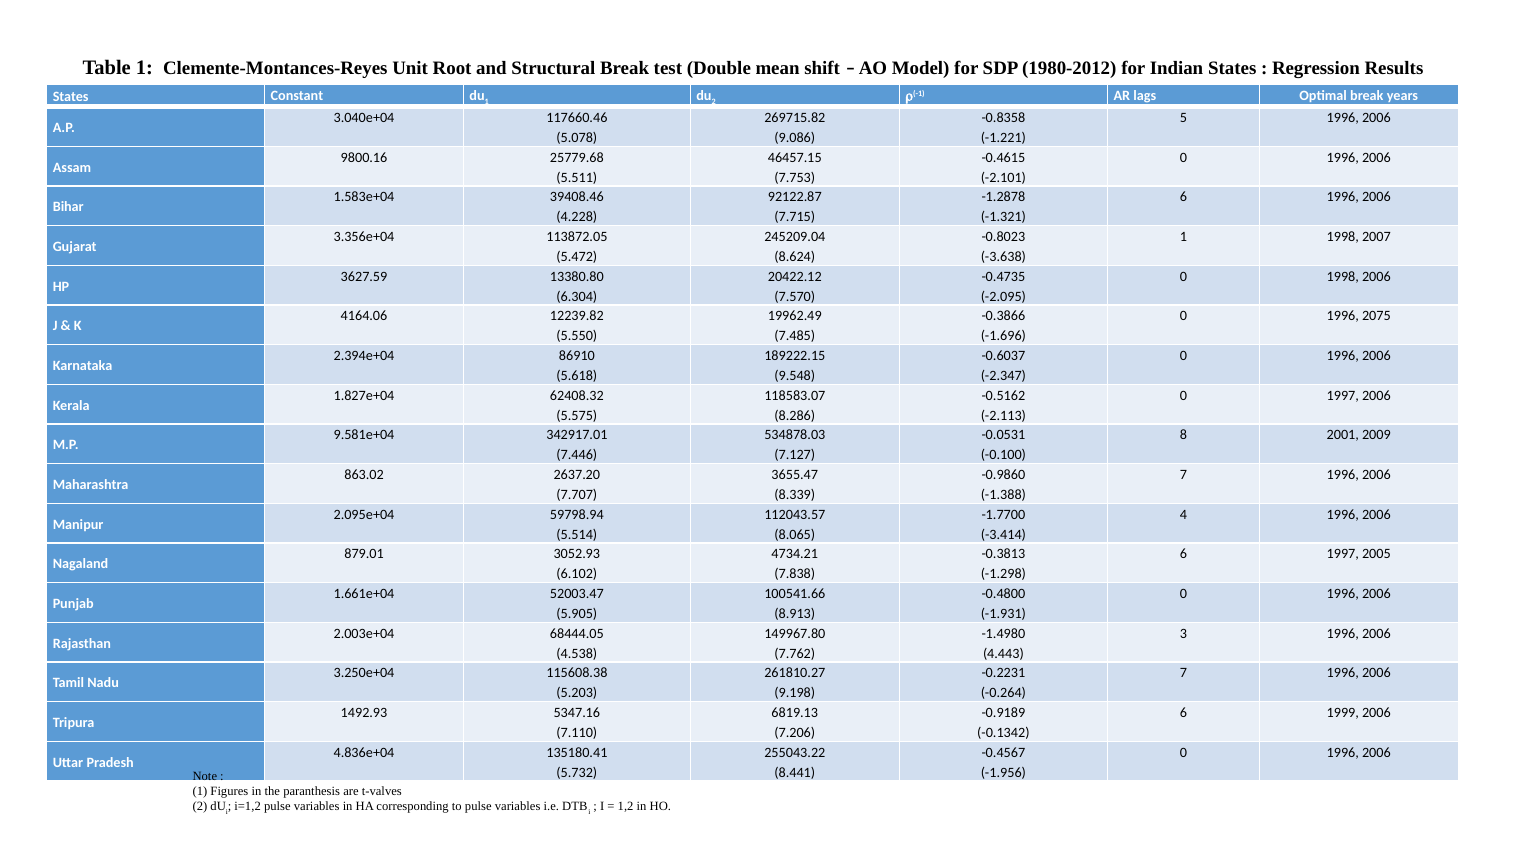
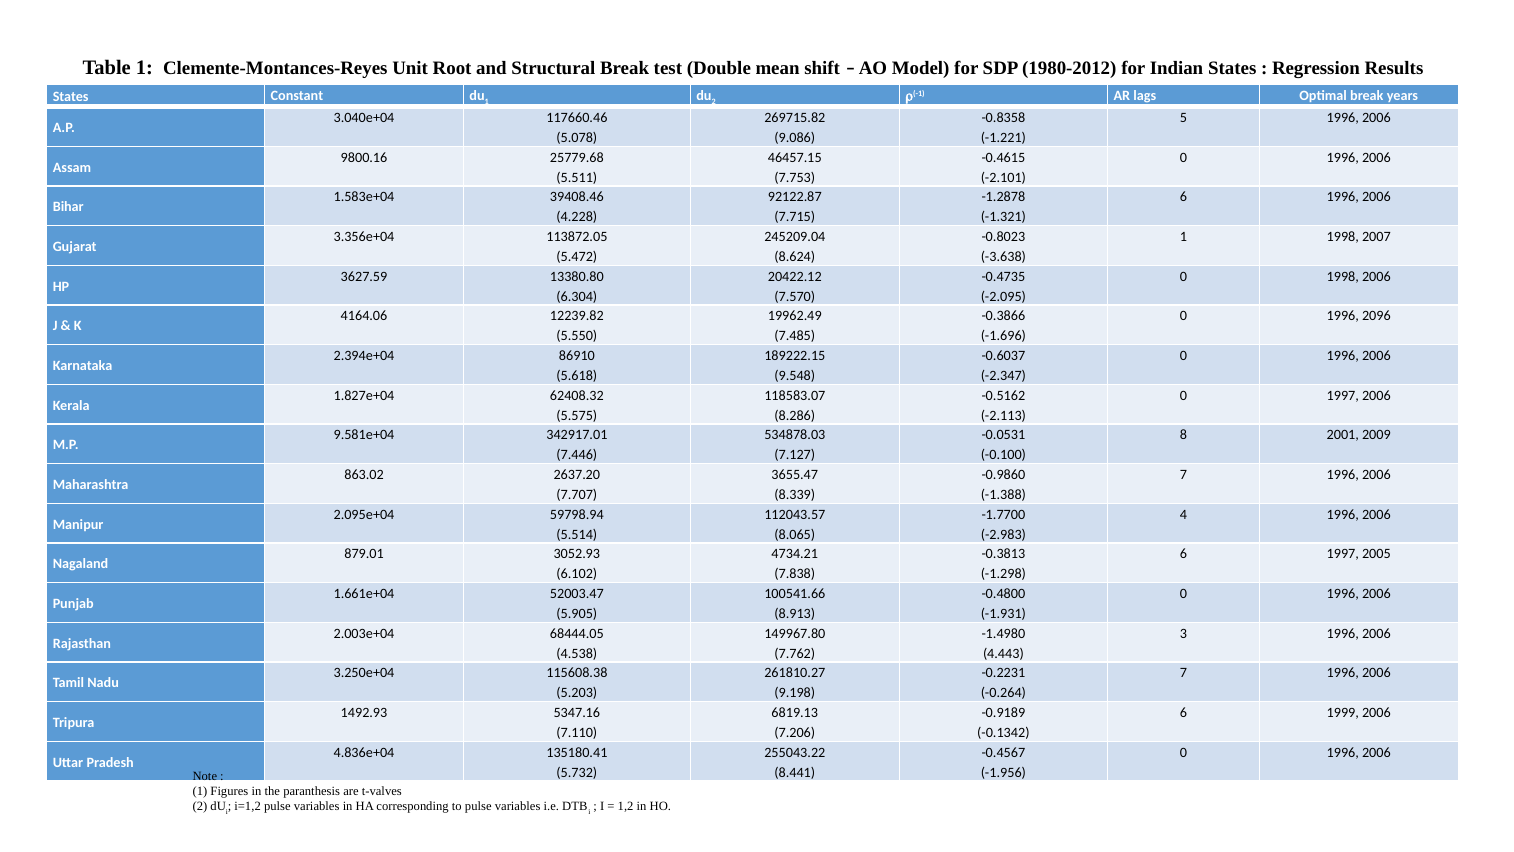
2075: 2075 -> 2096
-3.414: -3.414 -> -2.983
